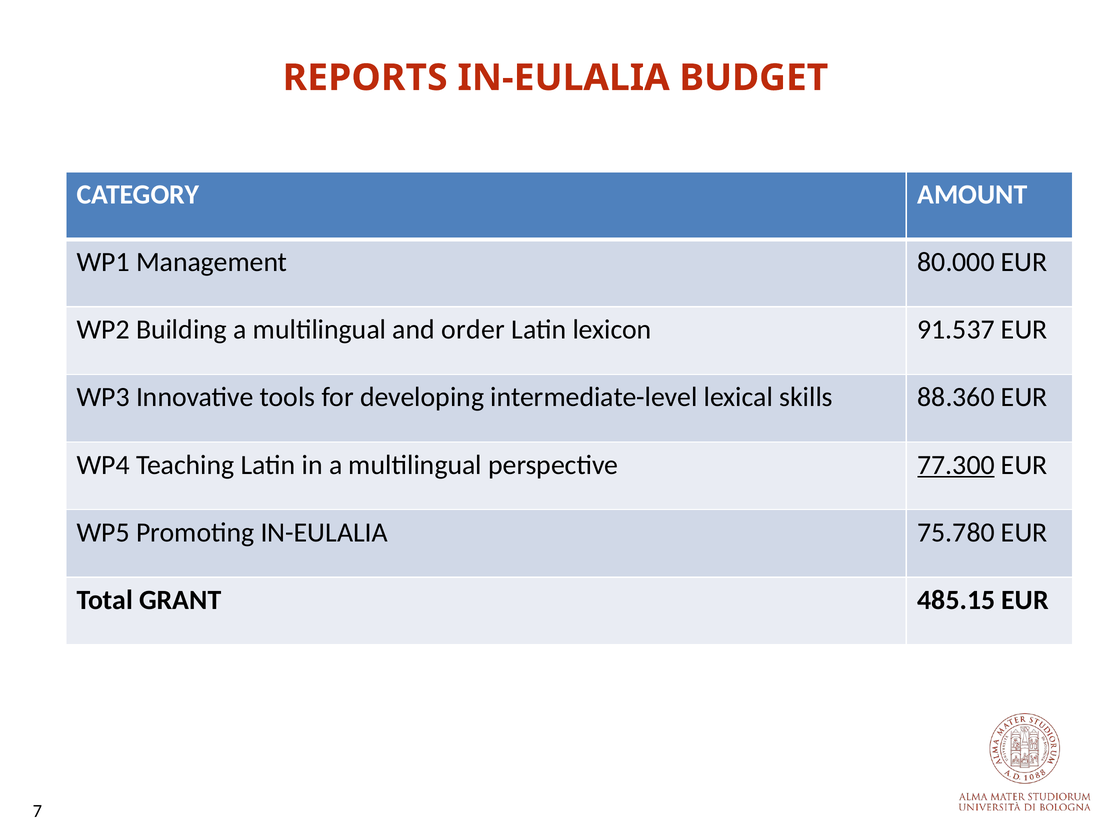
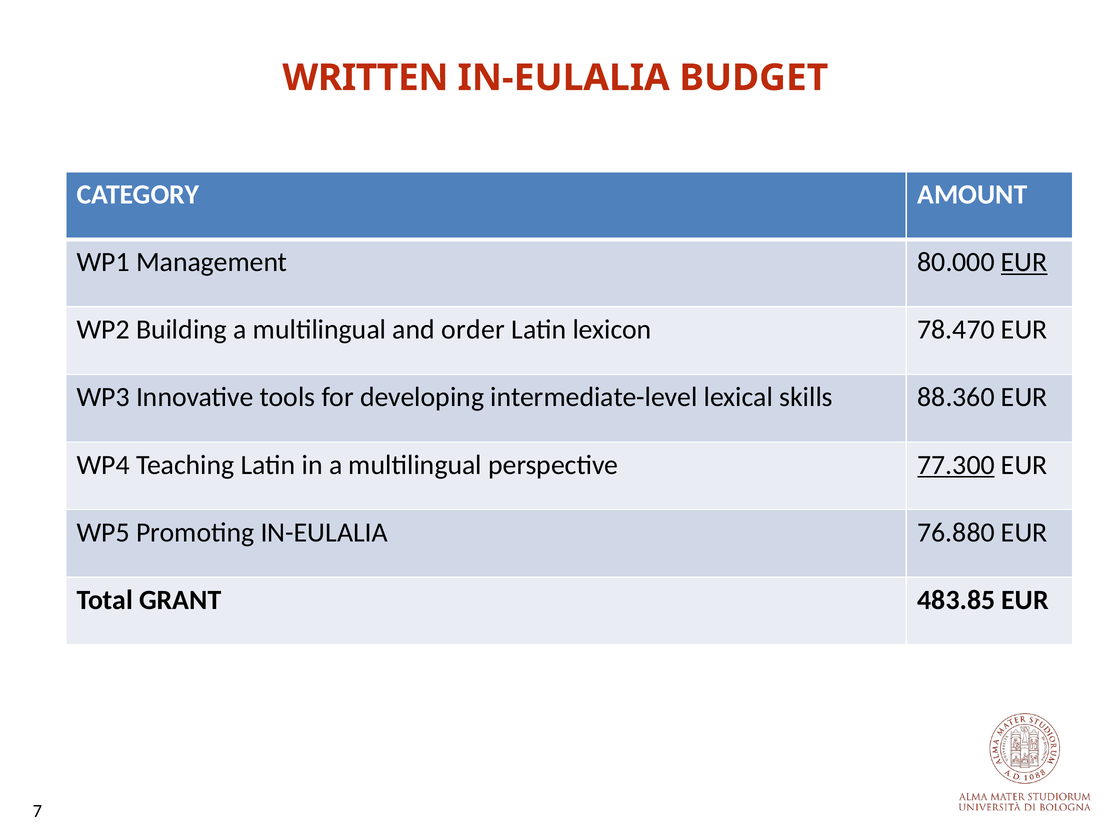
REPORTS: REPORTS -> WRITTEN
EUR at (1024, 262) underline: none -> present
91.537: 91.537 -> 78.470
75.780: 75.780 -> 76.880
485.15: 485.15 -> 483.85
